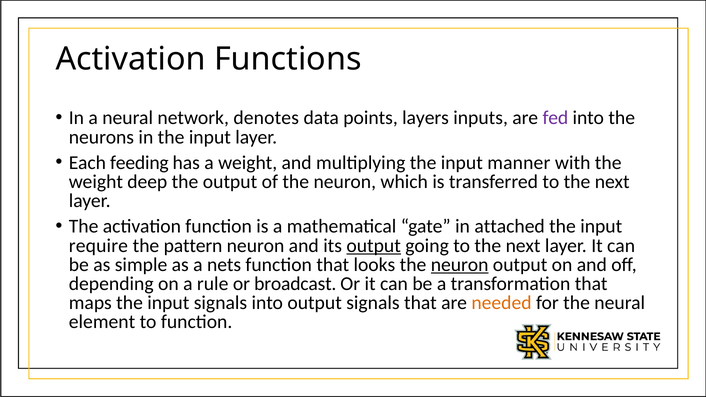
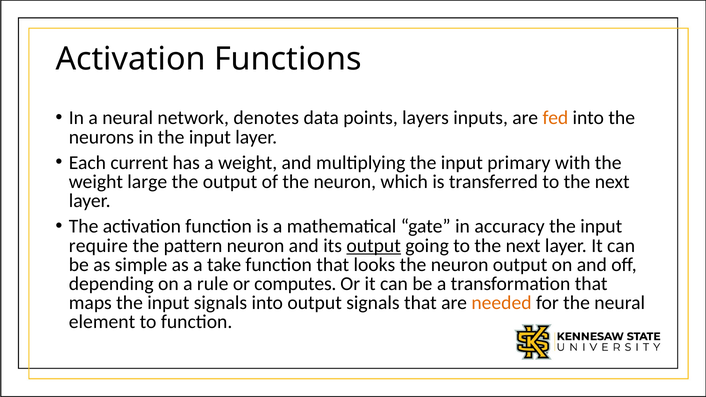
fed colour: purple -> orange
feeding: feeding -> current
manner: manner -> primary
deep: deep -> large
attached: attached -> accuracy
nets: nets -> take
neuron at (460, 265) underline: present -> none
broadcast: broadcast -> computes
